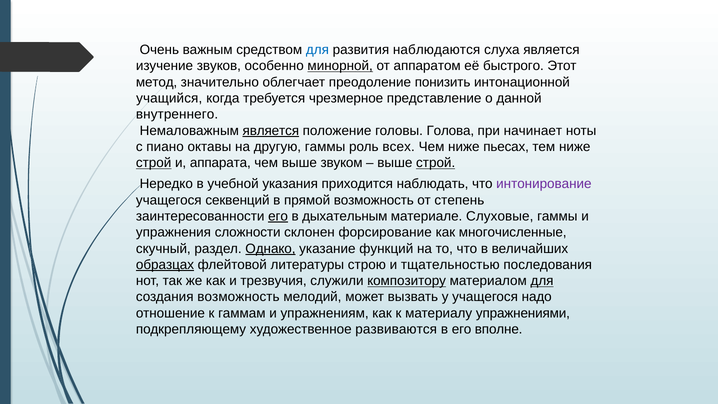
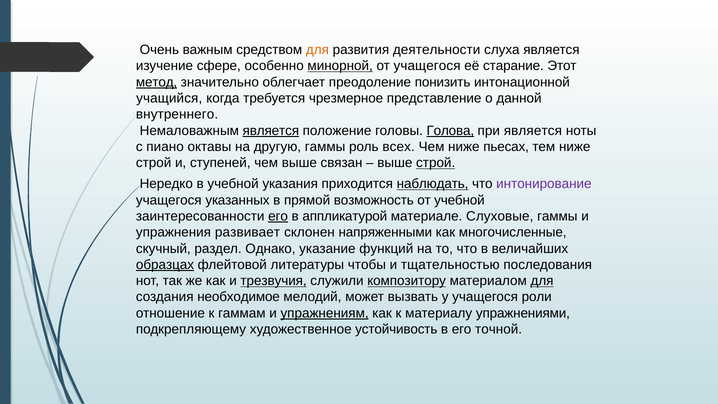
для at (317, 50) colour: blue -> orange
наблюдаются: наблюдаются -> деятельности
звуков: звуков -> сфере
от аппаратом: аппаратом -> учащегося
быстрого: быстрого -> старание
метод underline: none -> present
Голова underline: none -> present
при начинает: начинает -> является
строй at (154, 163) underline: present -> none
аппарата: аппарата -> ступеней
звуком: звуком -> связан
наблюдать underline: none -> present
секвенций: секвенций -> указанных
от степень: степень -> учебной
дыхательным: дыхательным -> аппликатурой
сложности: сложности -> развивает
форсирование: форсирование -> напряженными
Однако underline: present -> none
строю: строю -> чтобы
трезвучия underline: none -> present
создания возможность: возможность -> необходимое
надо: надо -> роли
упражнениям underline: none -> present
развиваются: развиваются -> устойчивость
вполне: вполне -> точной
